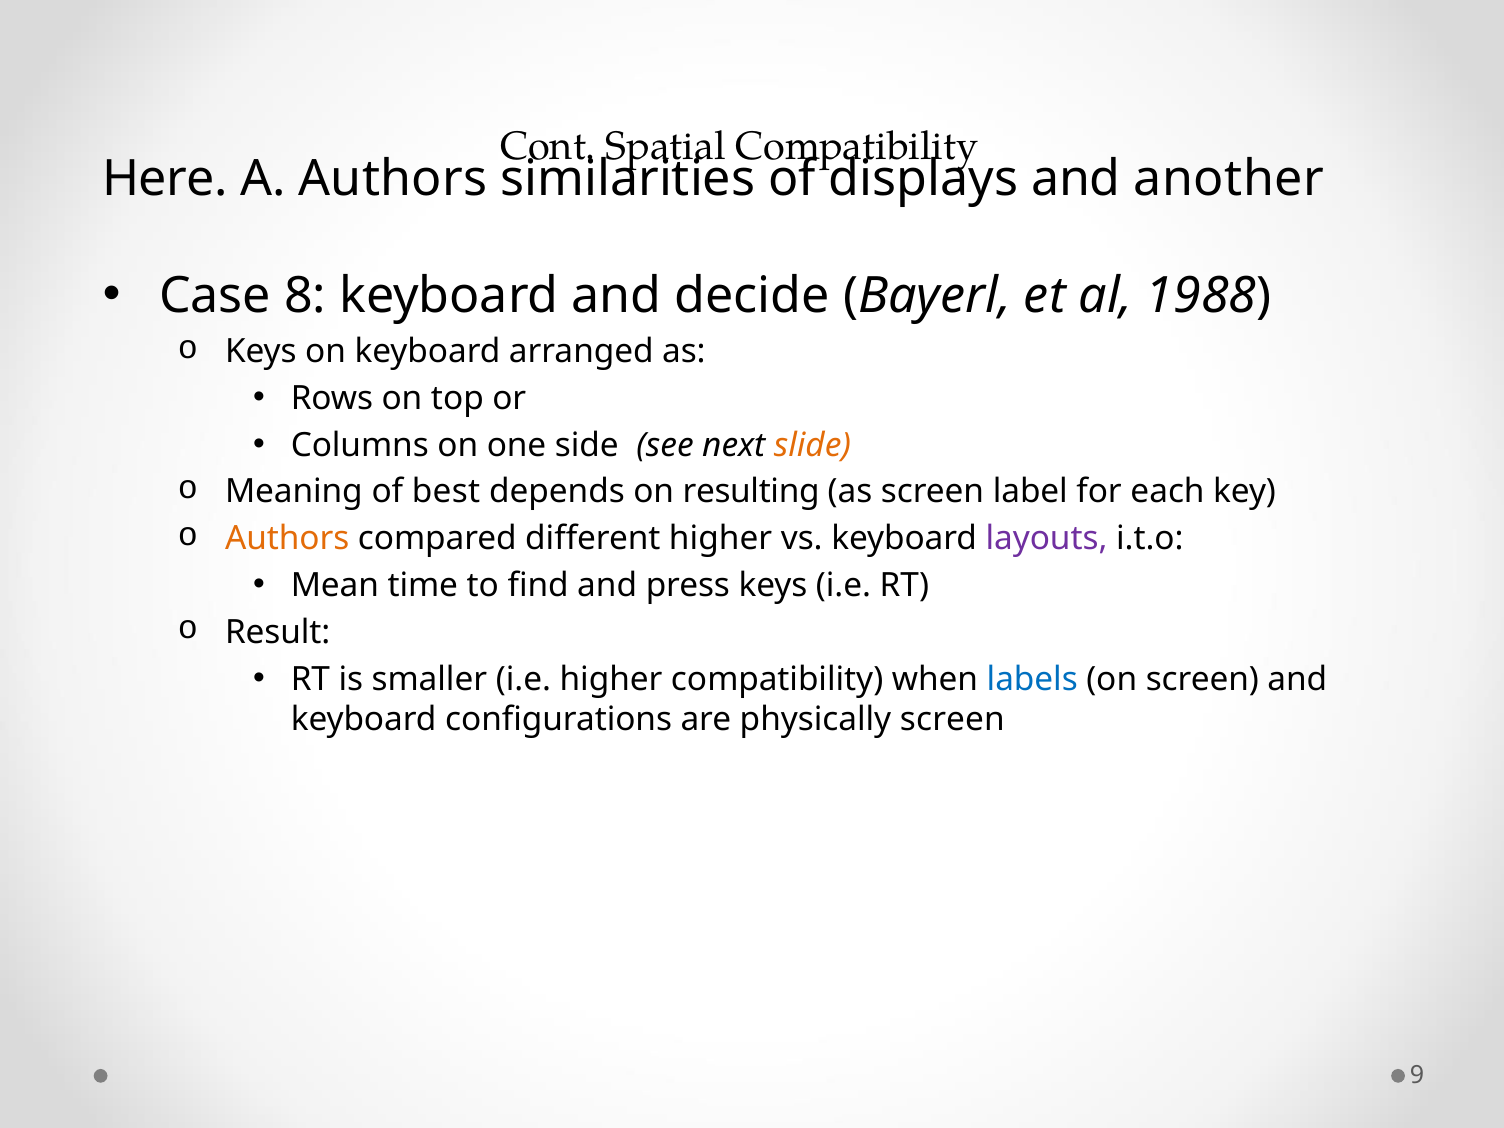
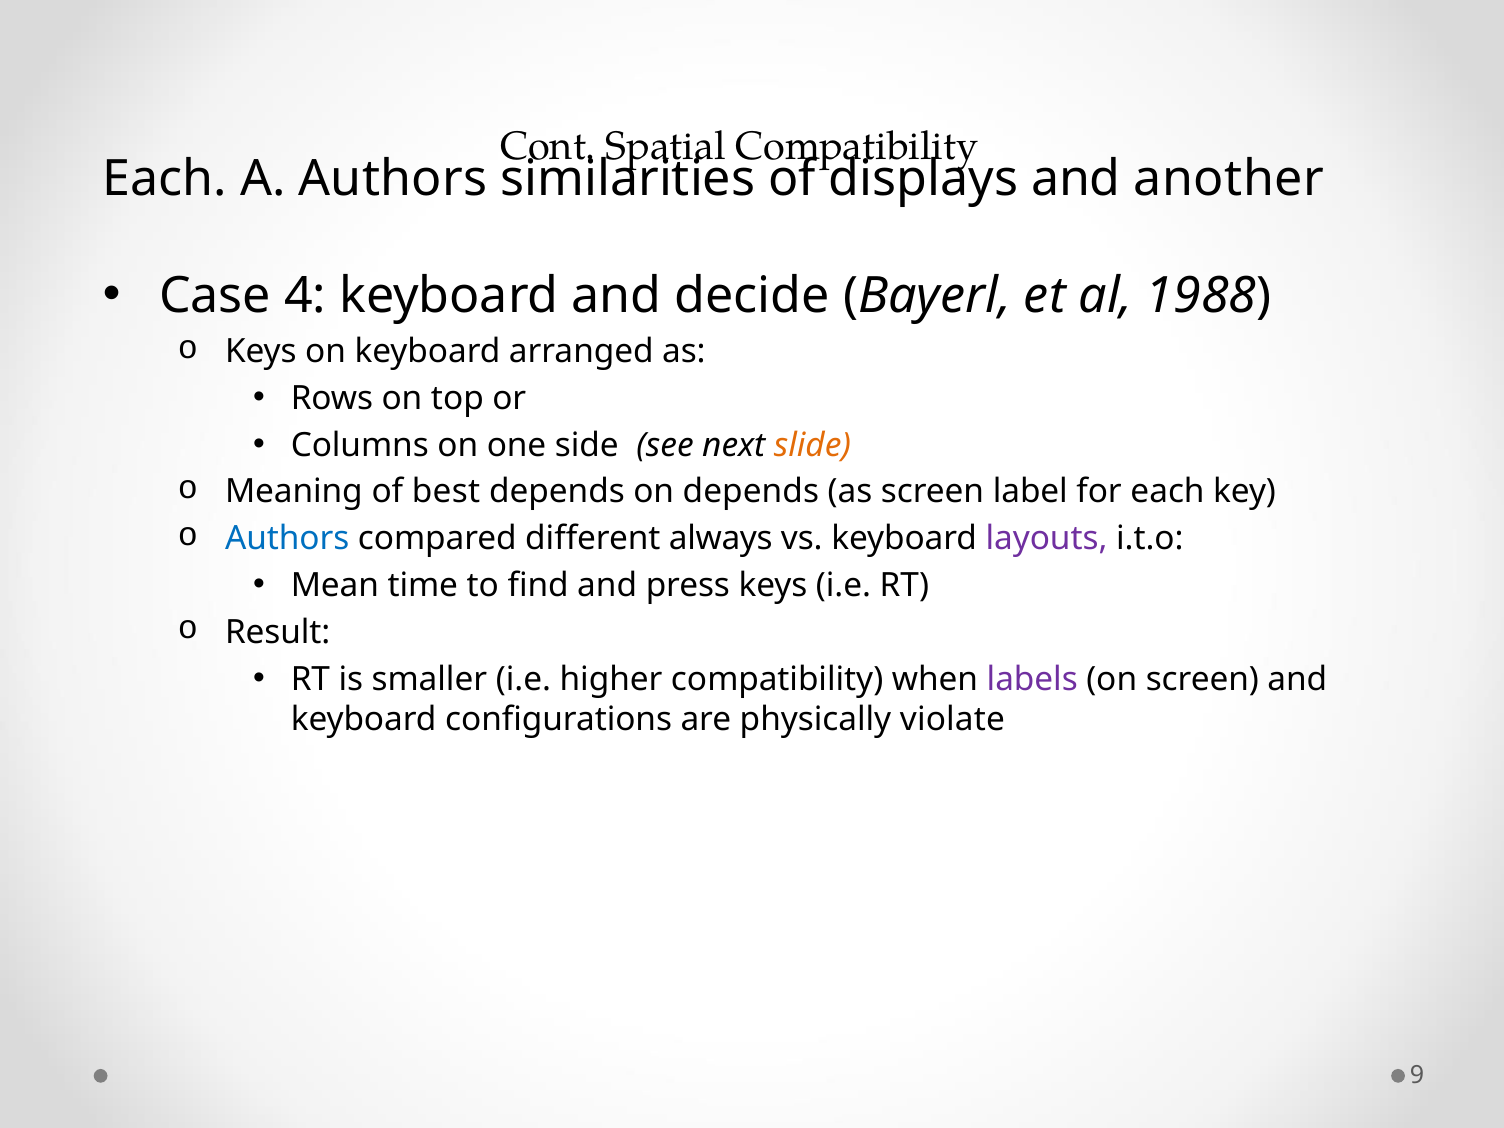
Here at (165, 179): Here -> Each
8: 8 -> 4
on resulting: resulting -> depends
Authors at (287, 539) colour: orange -> blue
different higher: higher -> always
labels colour: blue -> purple
physically screen: screen -> violate
